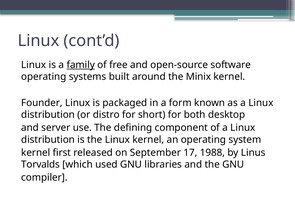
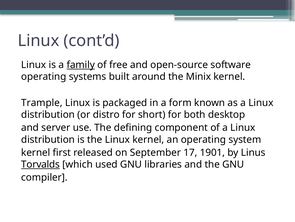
Founder: Founder -> Trample
1988: 1988 -> 1901
Torvalds underline: none -> present
